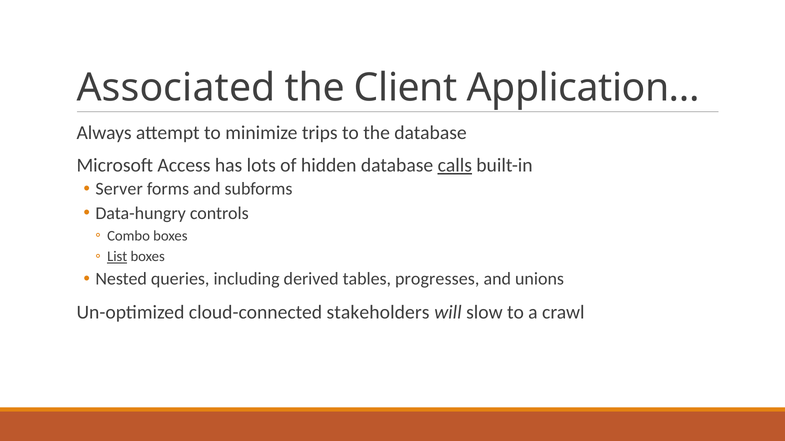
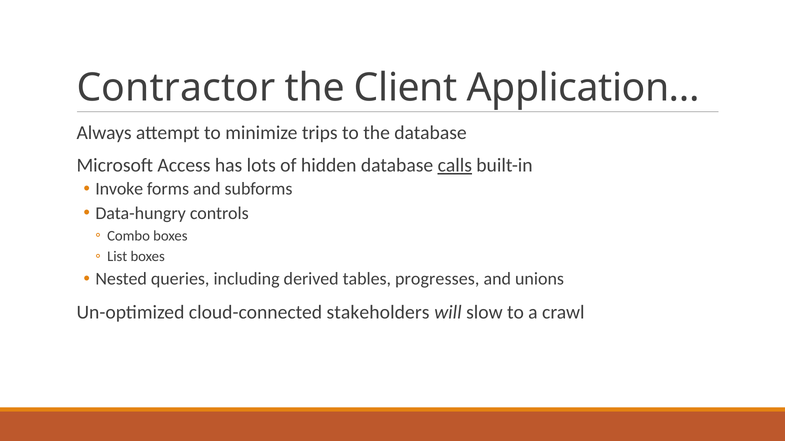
Associated: Associated -> Contractor
Server: Server -> Invoke
List underline: present -> none
